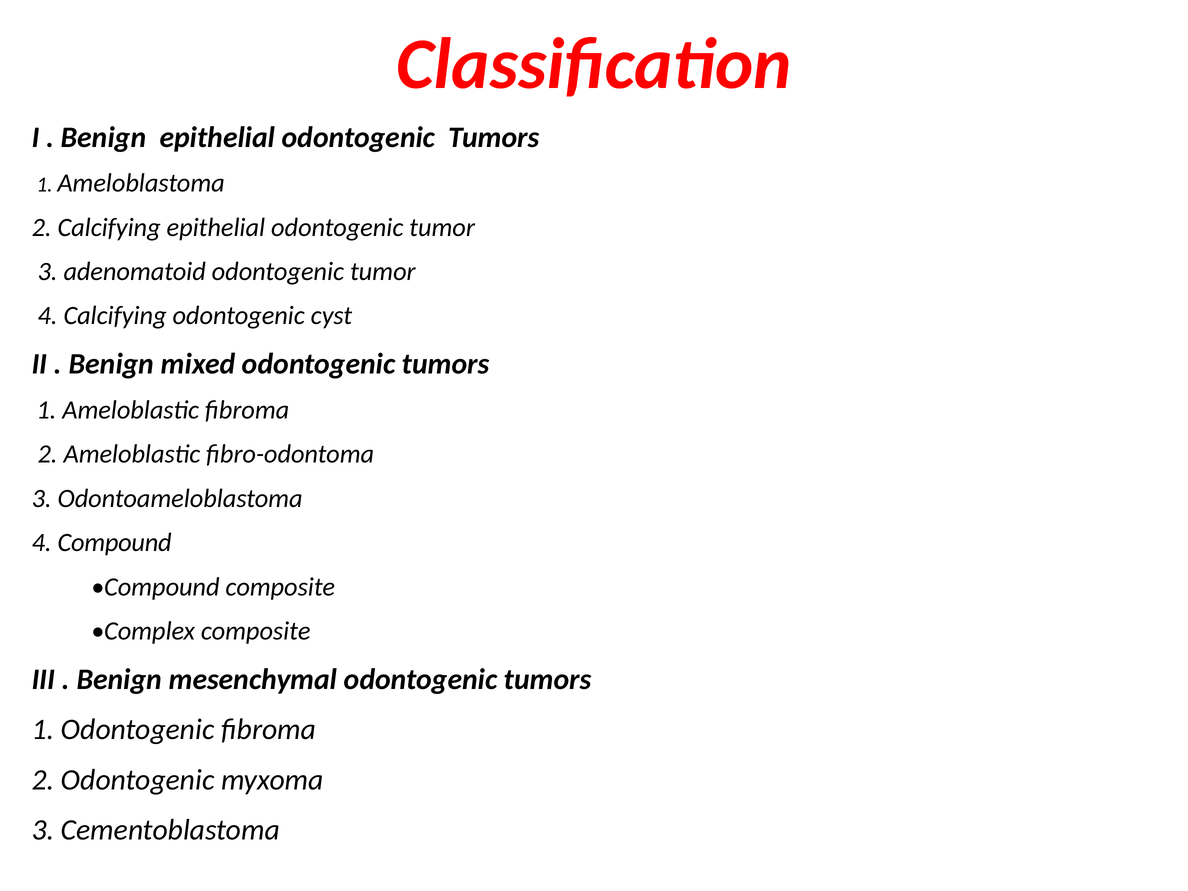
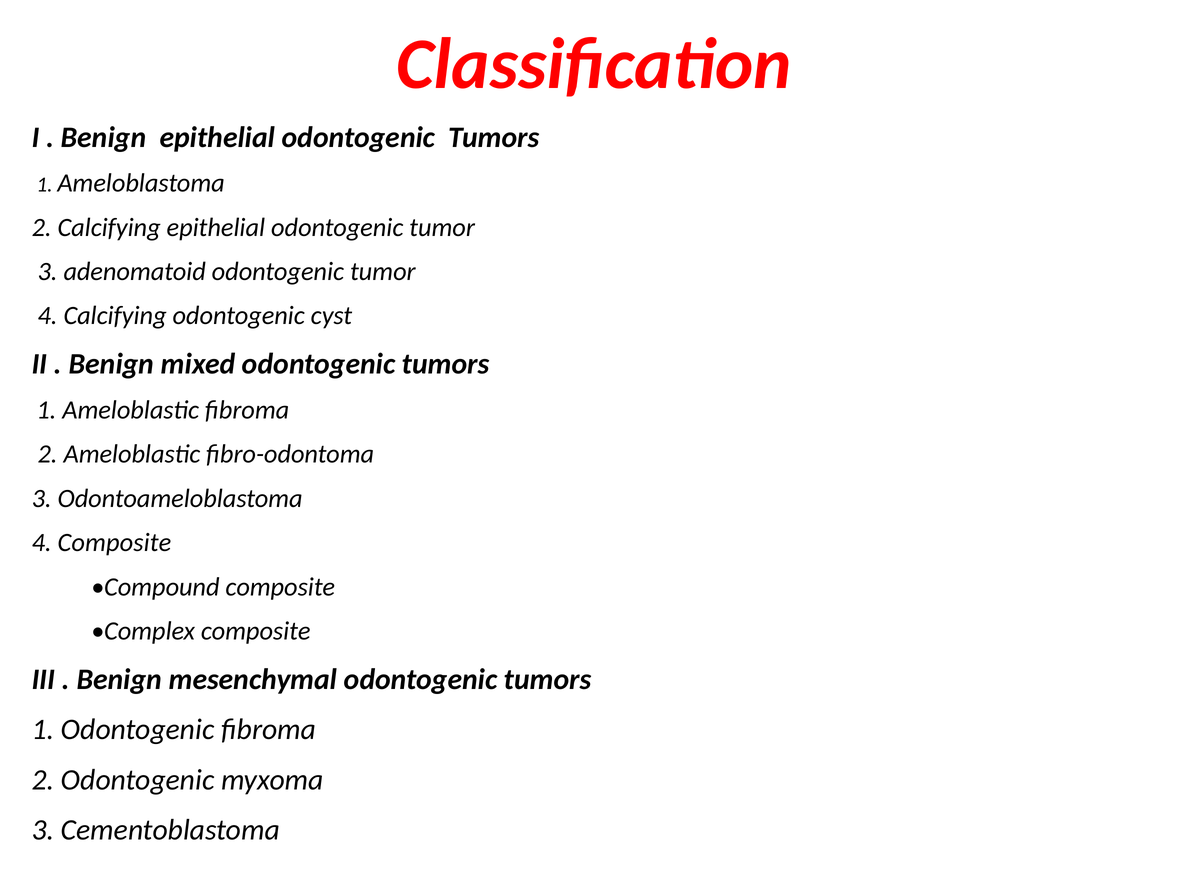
4 Compound: Compound -> Composite
